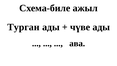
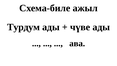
Турган: Турган -> Турдум
